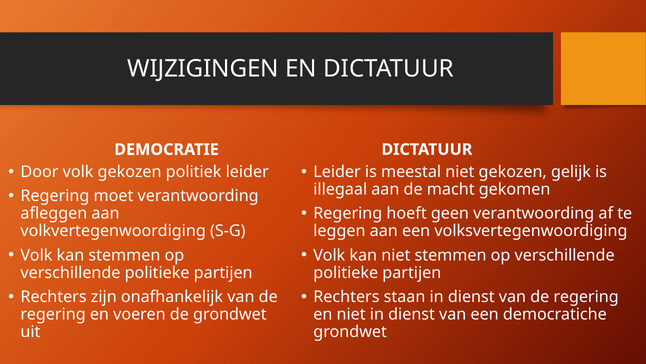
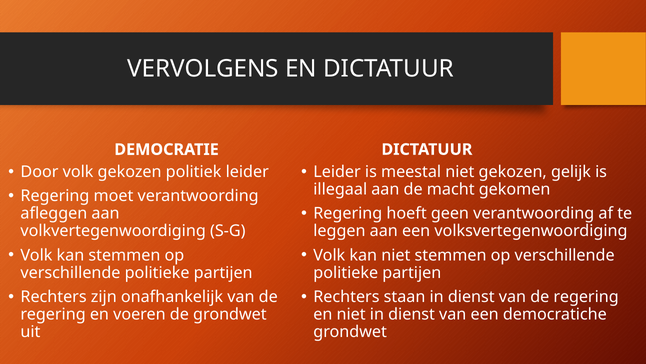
WIJZIGINGEN: WIJZIGINGEN -> VERVOLGENS
